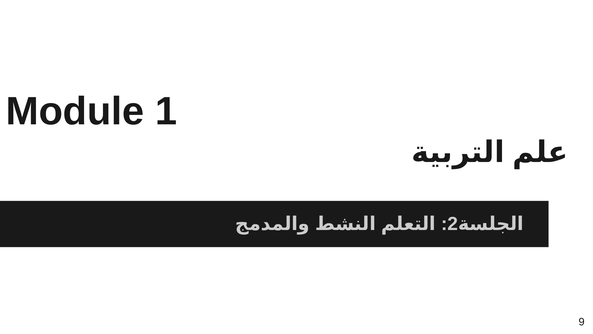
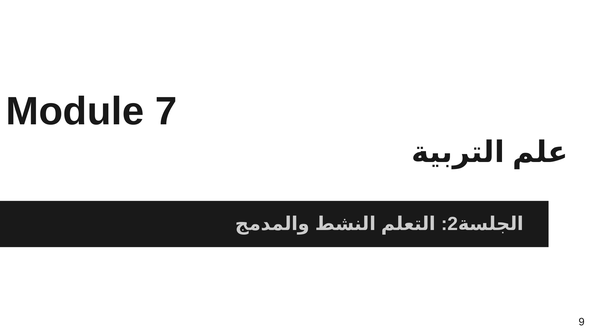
1: 1 -> 7
